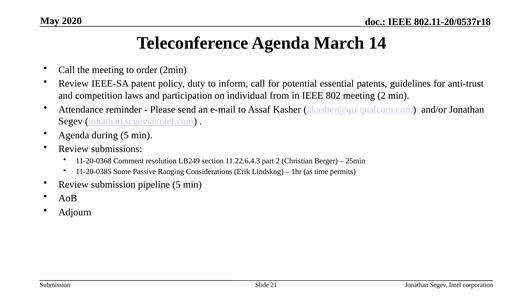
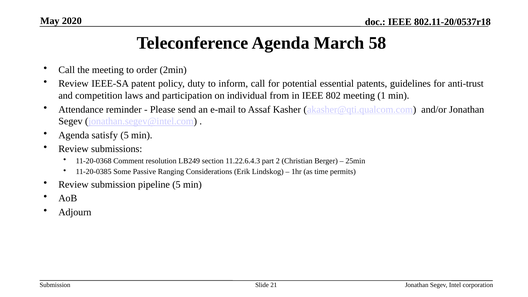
14: 14 -> 58
meeting 2: 2 -> 1
during: during -> satisfy
